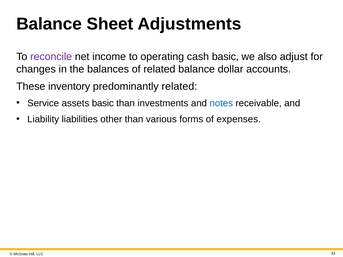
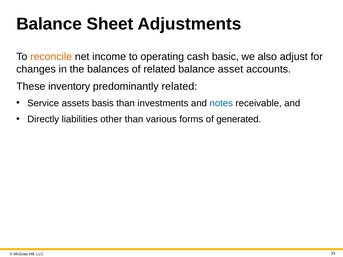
reconcile colour: purple -> orange
dollar: dollar -> asset
assets basic: basic -> basis
Liability: Liability -> Directly
expenses: expenses -> generated
